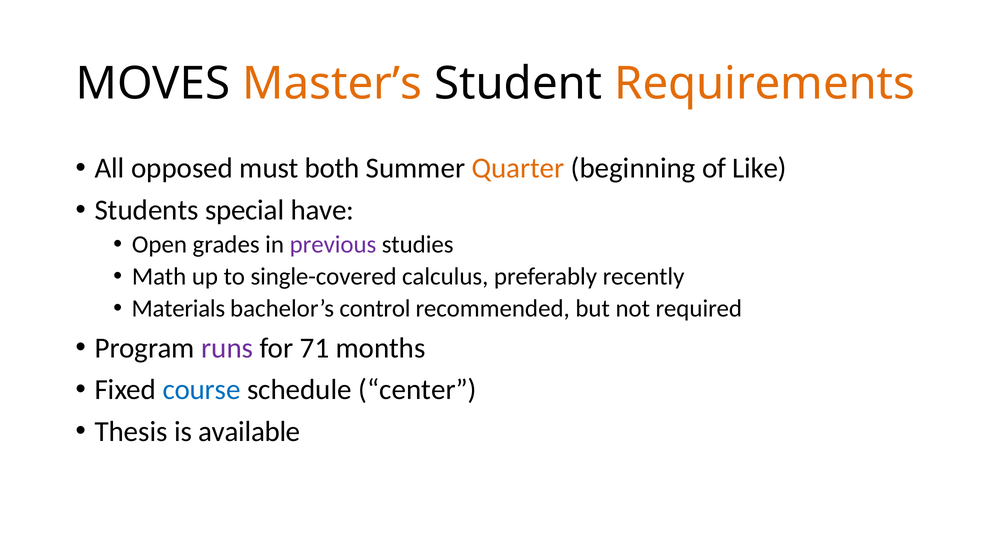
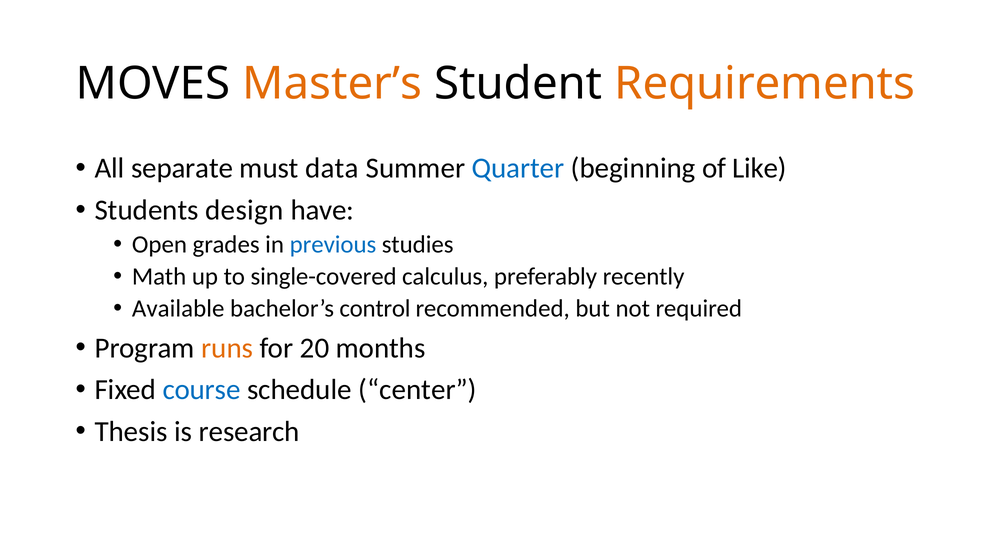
opposed: opposed -> separate
both: both -> data
Quarter colour: orange -> blue
special: special -> design
previous colour: purple -> blue
Materials: Materials -> Available
runs colour: purple -> orange
71: 71 -> 20
available: available -> research
